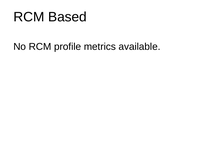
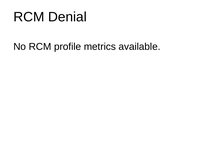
Based: Based -> Denial
